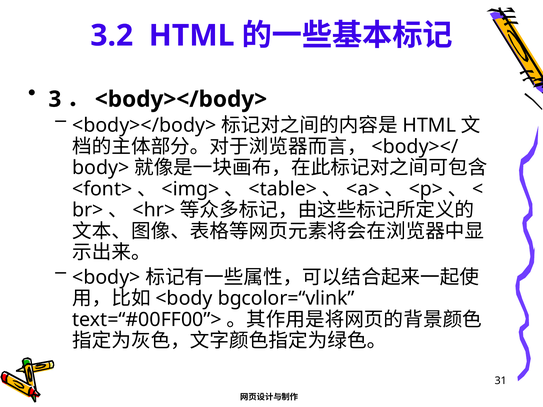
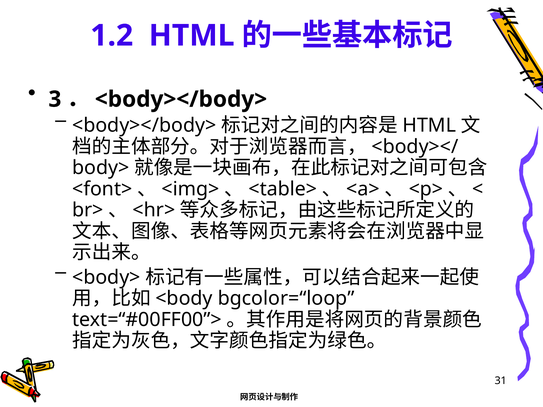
3.2: 3.2 -> 1.2
bgcolor=“vlink: bgcolor=“vlink -> bgcolor=“loop
